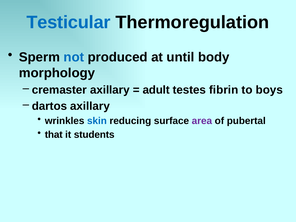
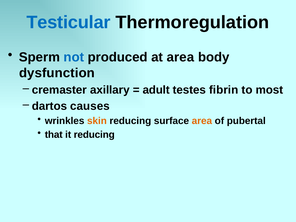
at until: until -> area
morphology: morphology -> dysfunction
boys: boys -> most
dartos axillary: axillary -> causes
skin colour: blue -> orange
area at (202, 121) colour: purple -> orange
it students: students -> reducing
